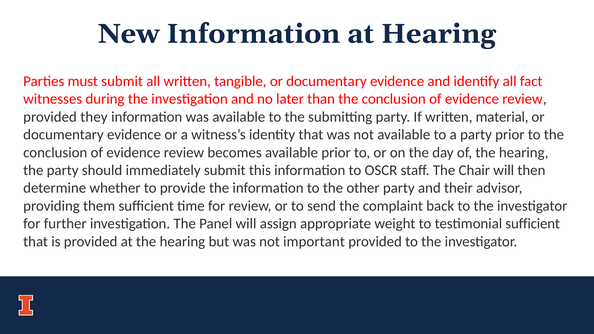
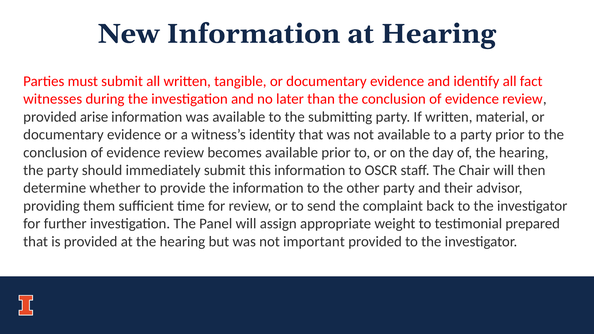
they: they -> arise
testimonial sufficient: sufficient -> prepared
